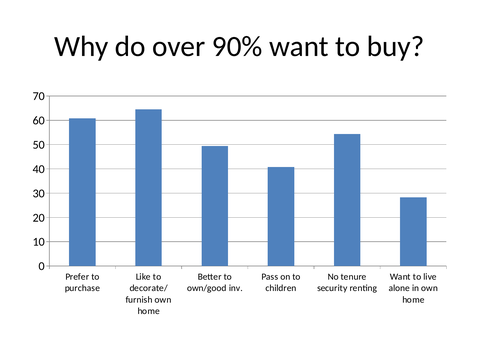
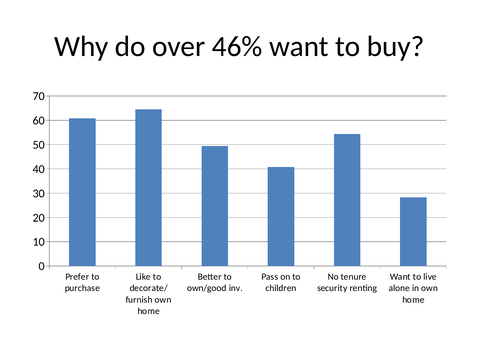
90%: 90% -> 46%
